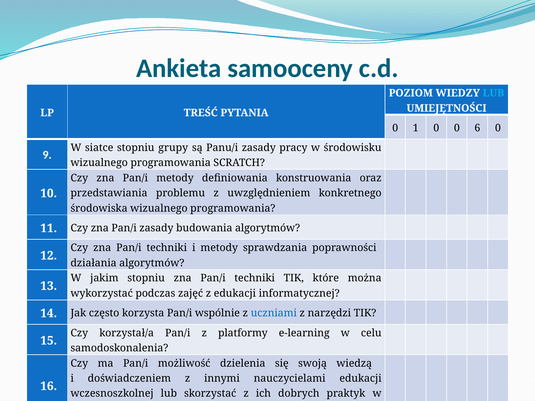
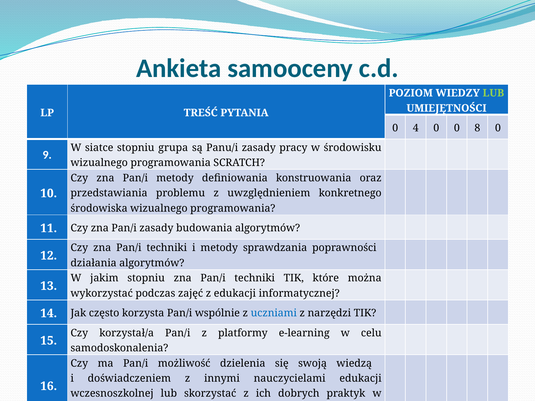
LUB at (493, 93) colour: light blue -> light green
1: 1 -> 4
6: 6 -> 8
grupy: grupy -> grupa
